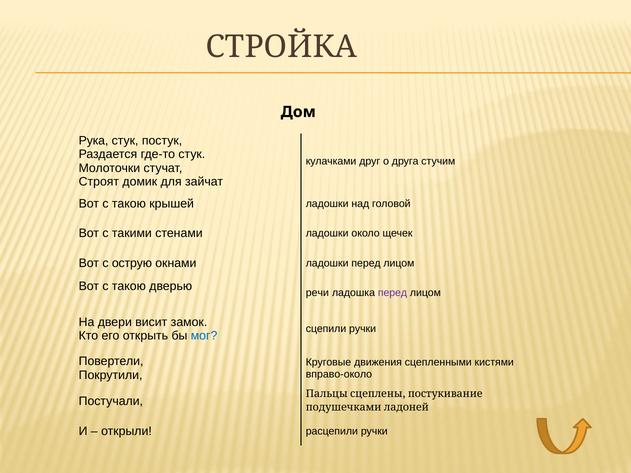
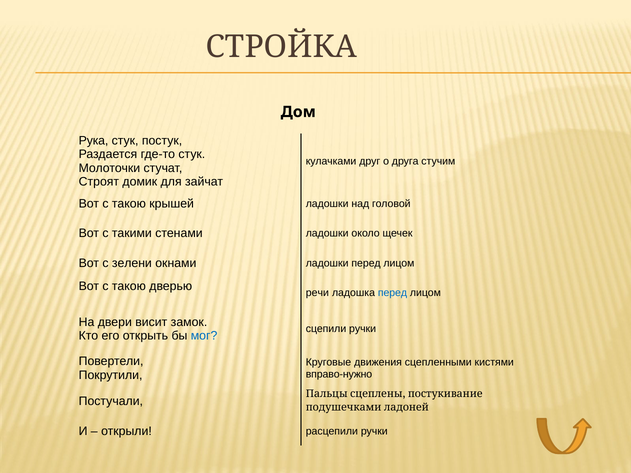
острую: острую -> зелени
перед at (392, 293) colour: purple -> blue
вправо-около: вправо-около -> вправо-нужно
